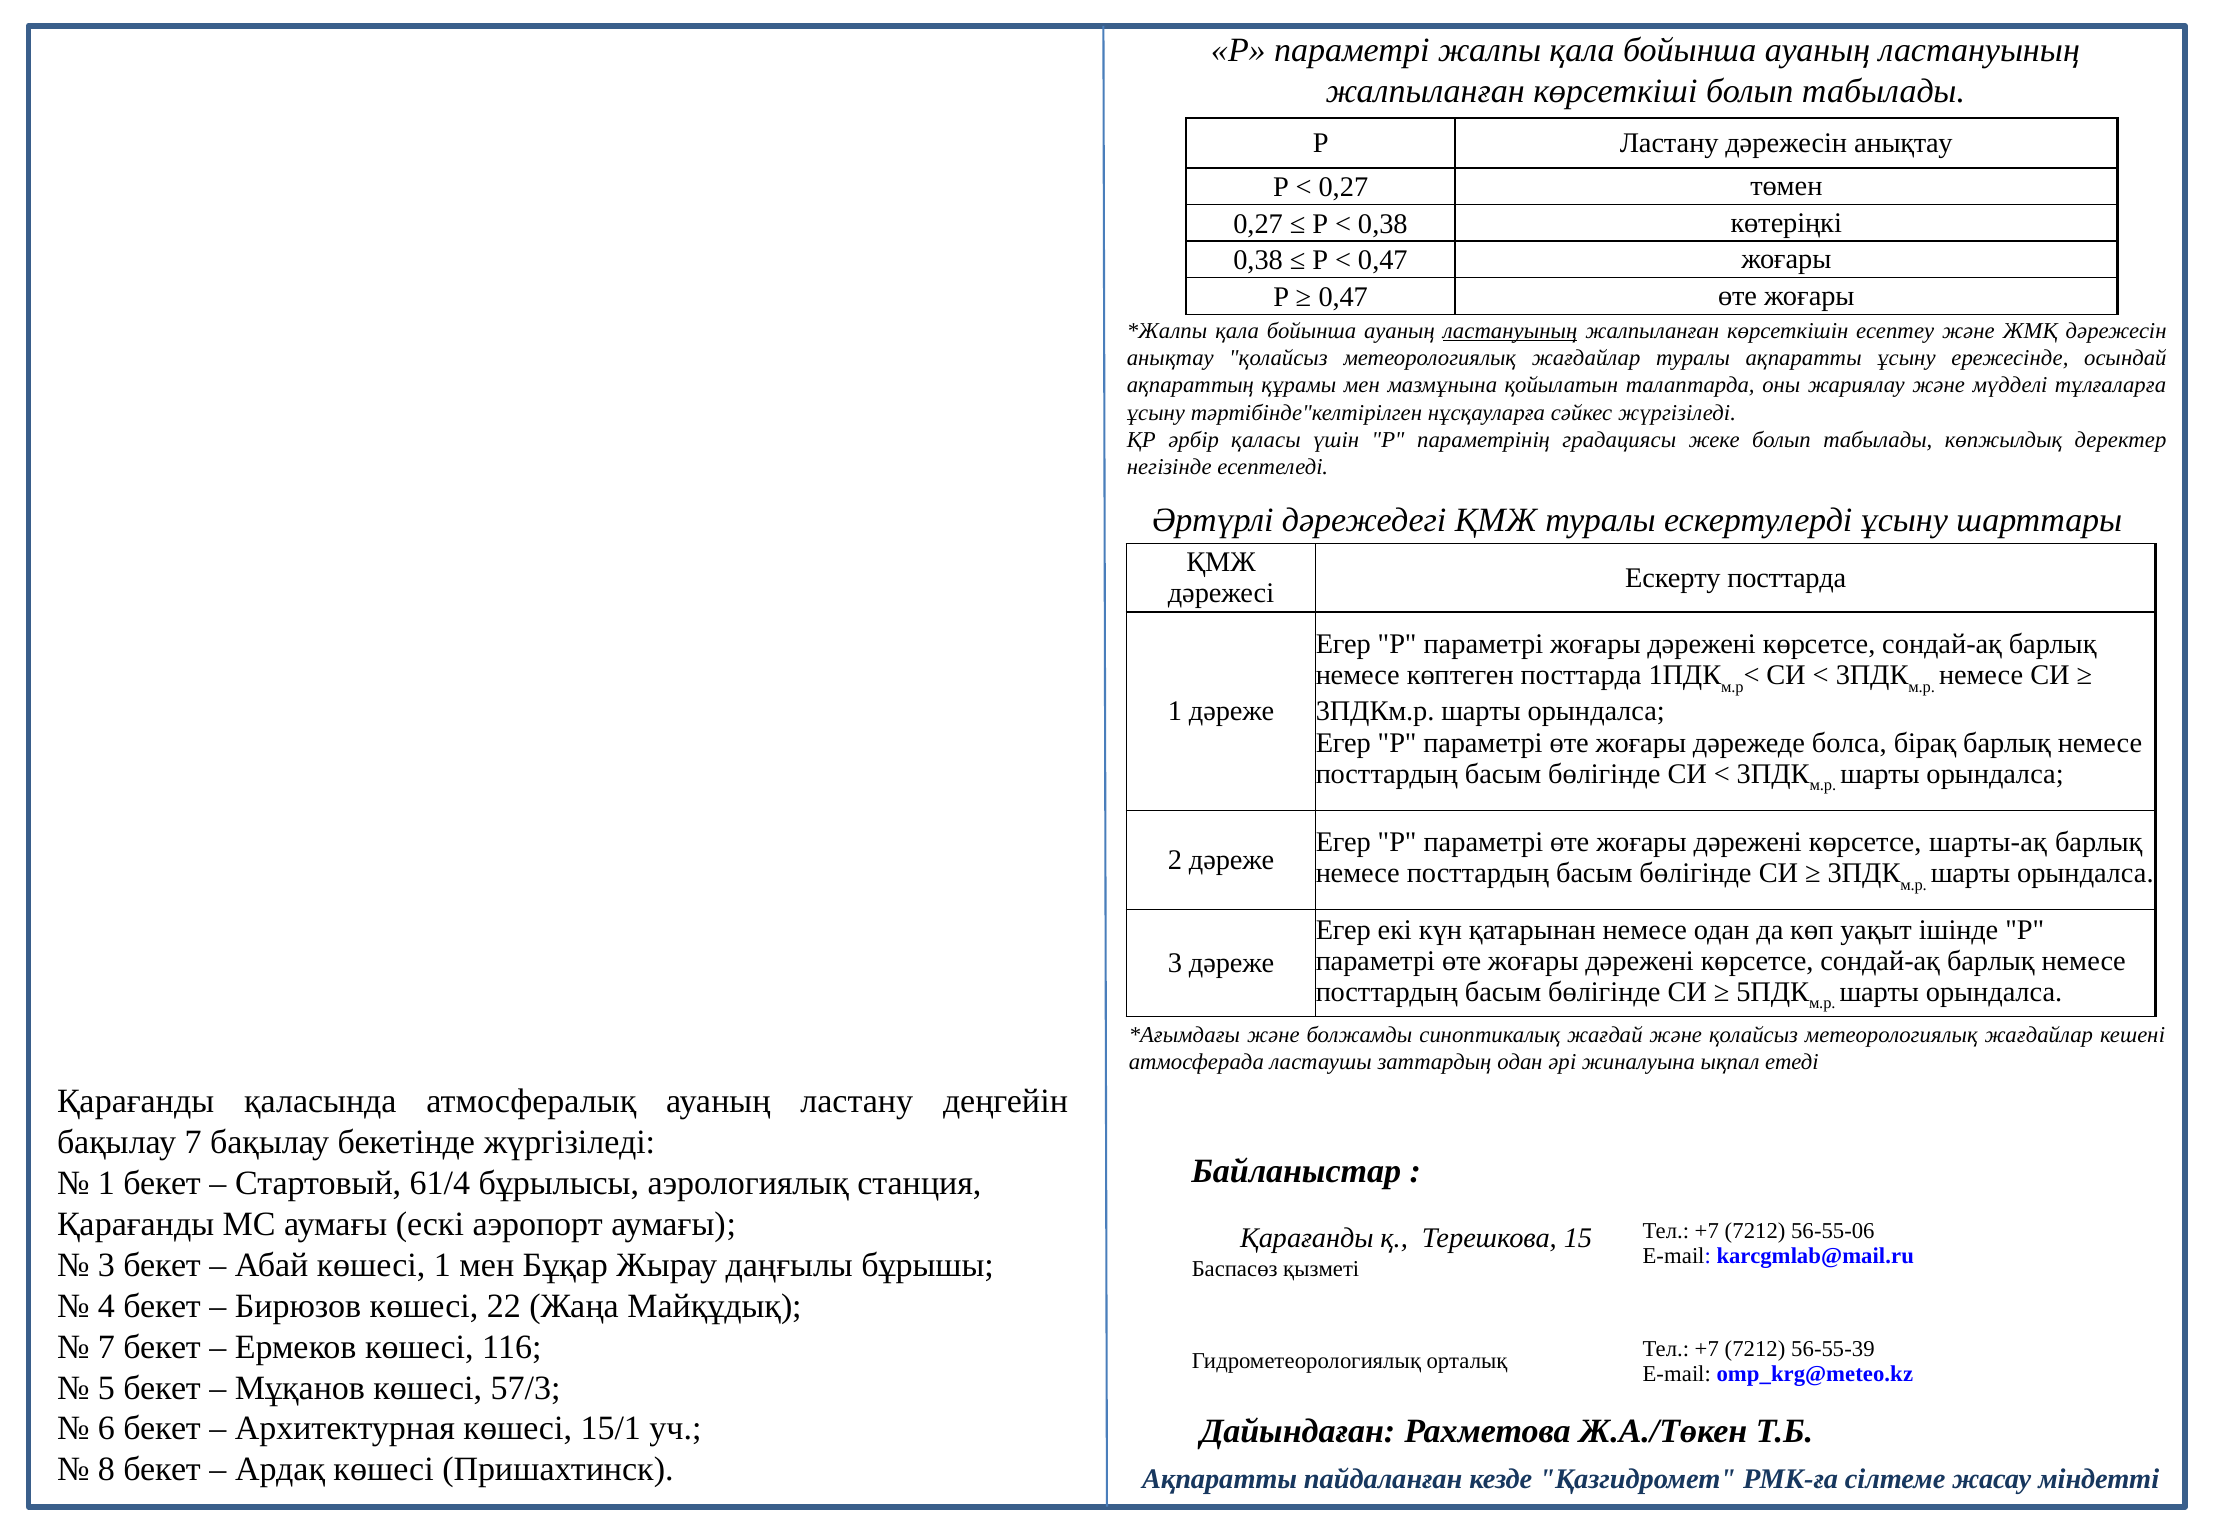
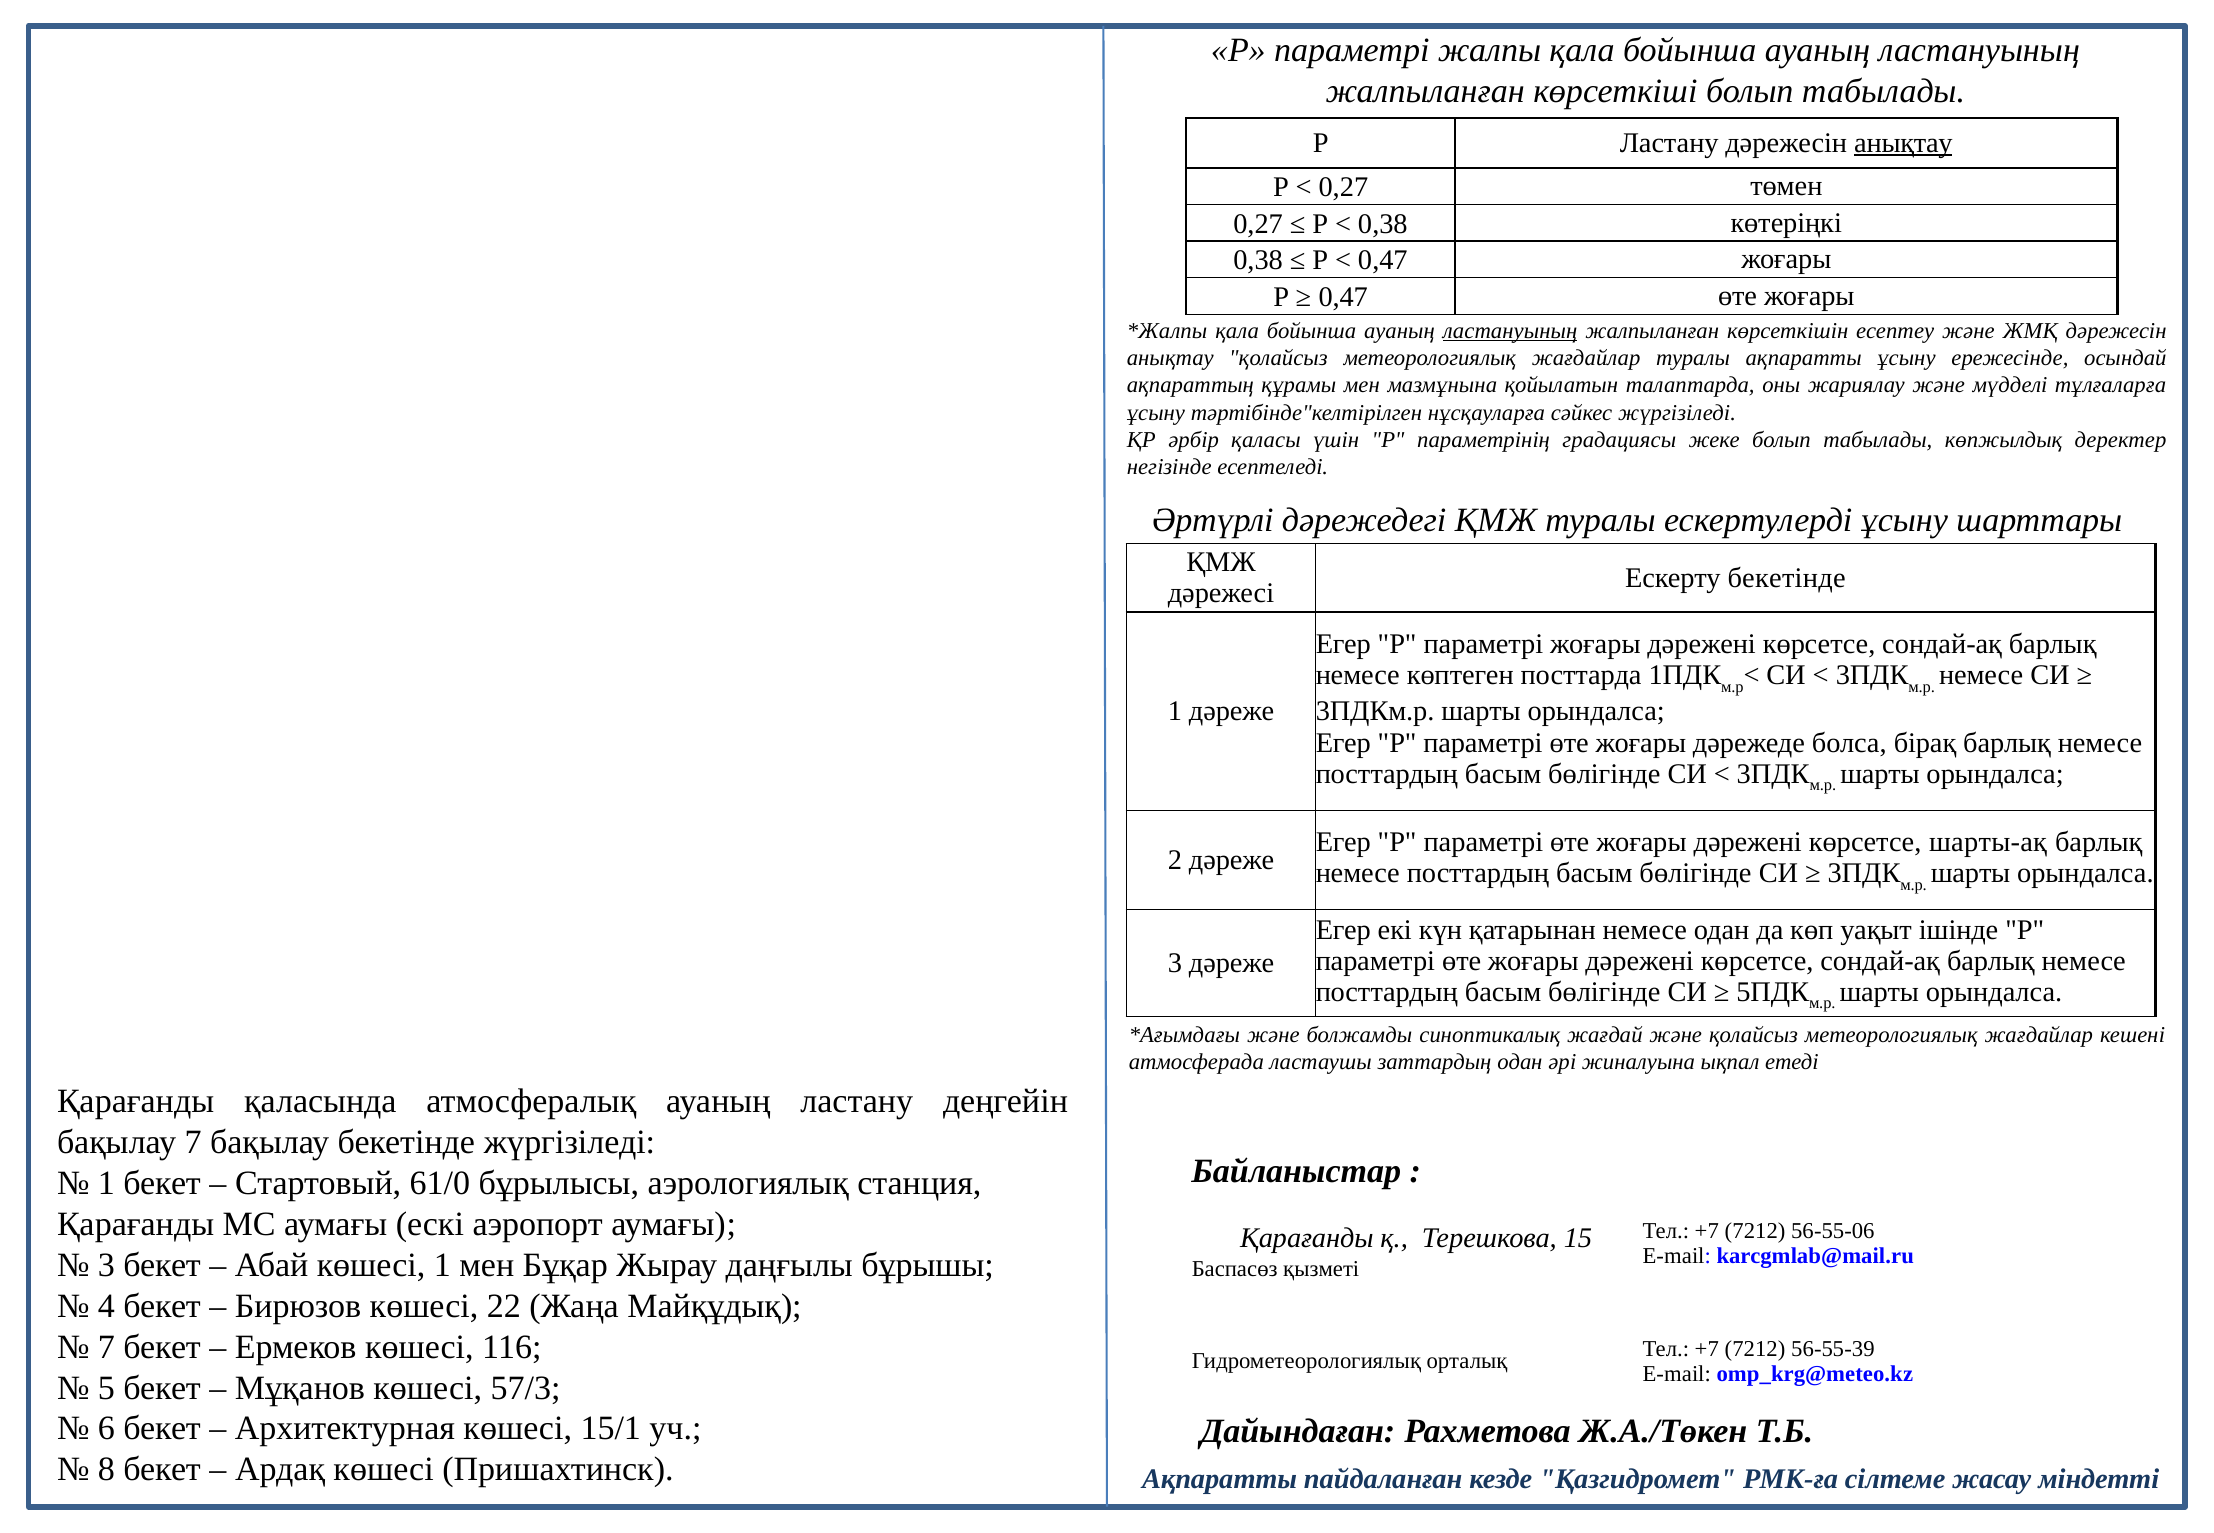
анықтау at (1903, 143) underline: none -> present
Ескерту посттарда: посттарда -> бекетінде
61/4: 61/4 -> 61/0
